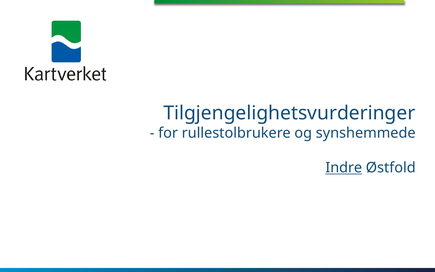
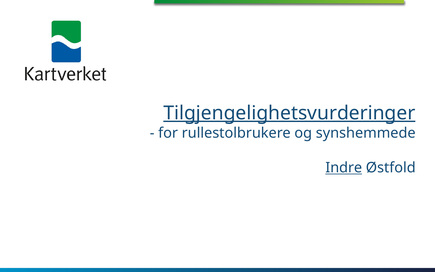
Tilgjengelighetsvurderinger underline: none -> present
